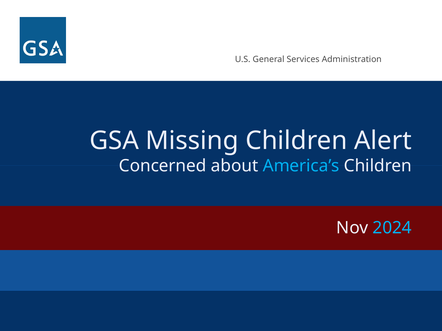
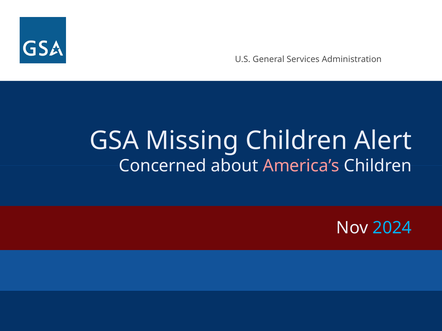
America’s colour: light blue -> pink
